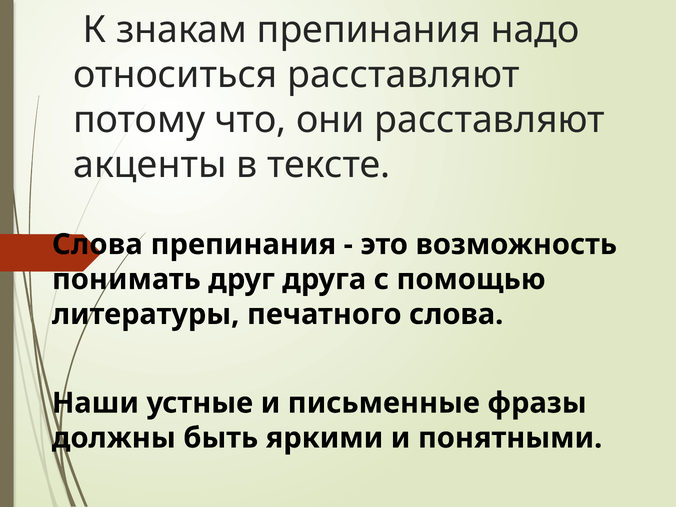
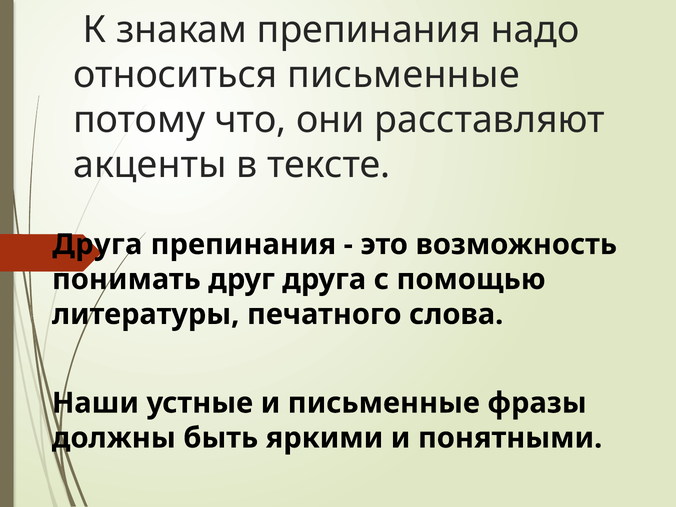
относиться расставляют: расставляют -> письменные
Слова at (97, 244): Слова -> Друга
